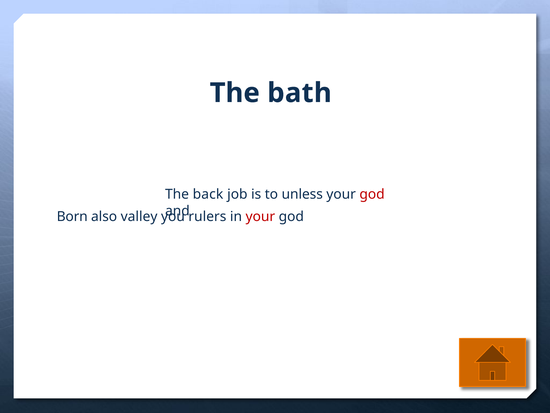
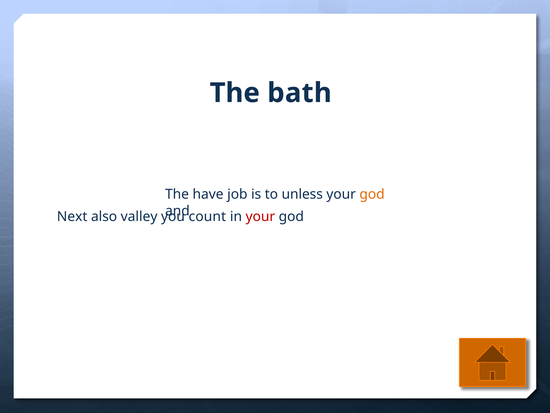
back: back -> have
god at (372, 194) colour: red -> orange
Born: Born -> Next
rulers: rulers -> count
